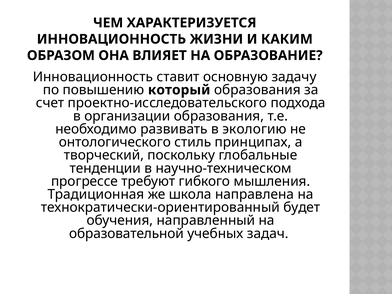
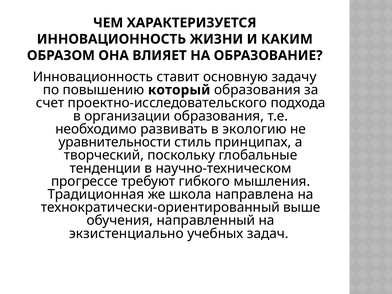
онтологического: онтологического -> уравнительности
будет: будет -> выше
образовательной: образовательной -> экзистенциально
